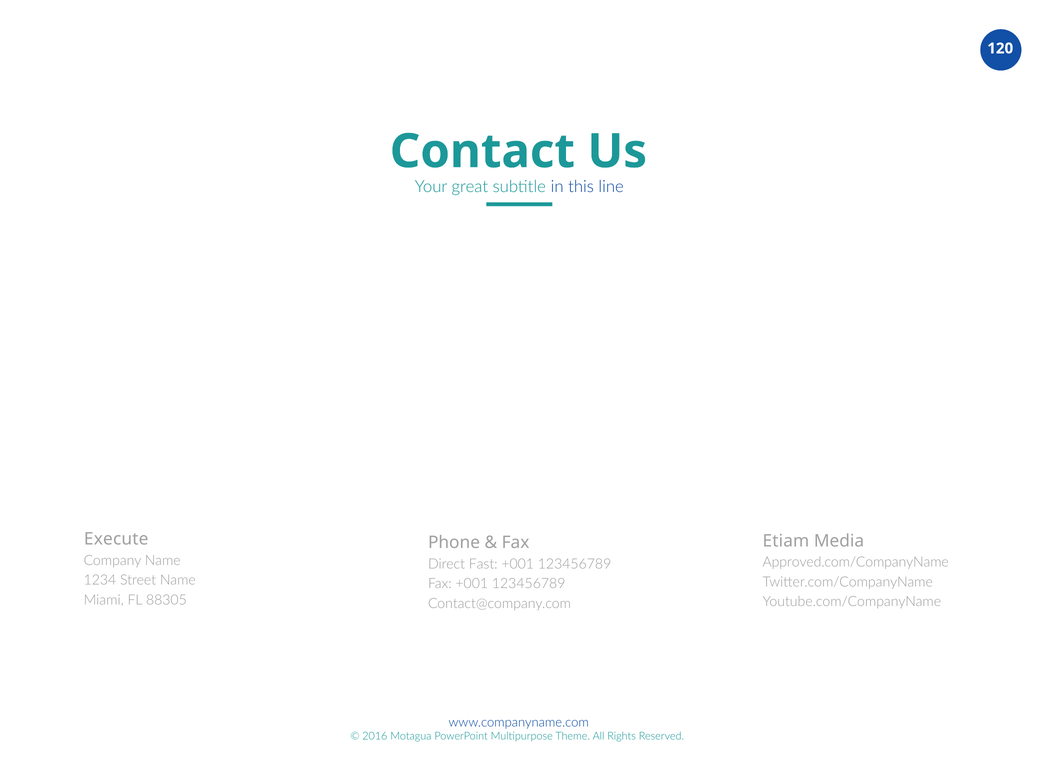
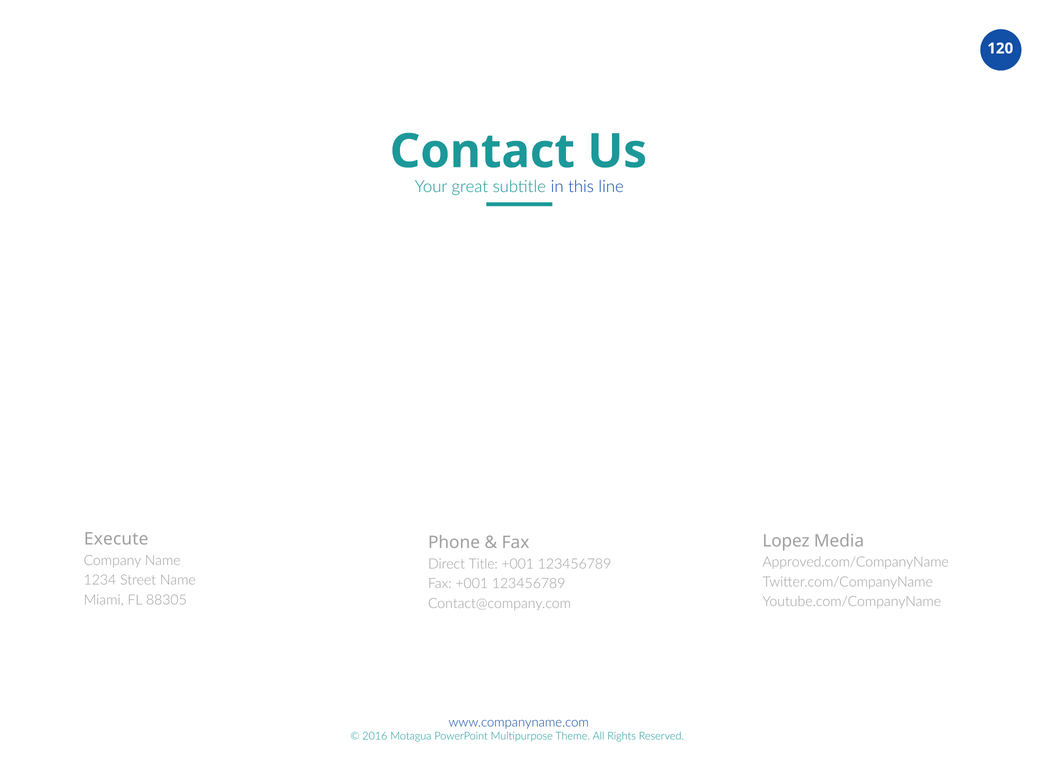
Etiam: Etiam -> Lopez
Fast: Fast -> Title
